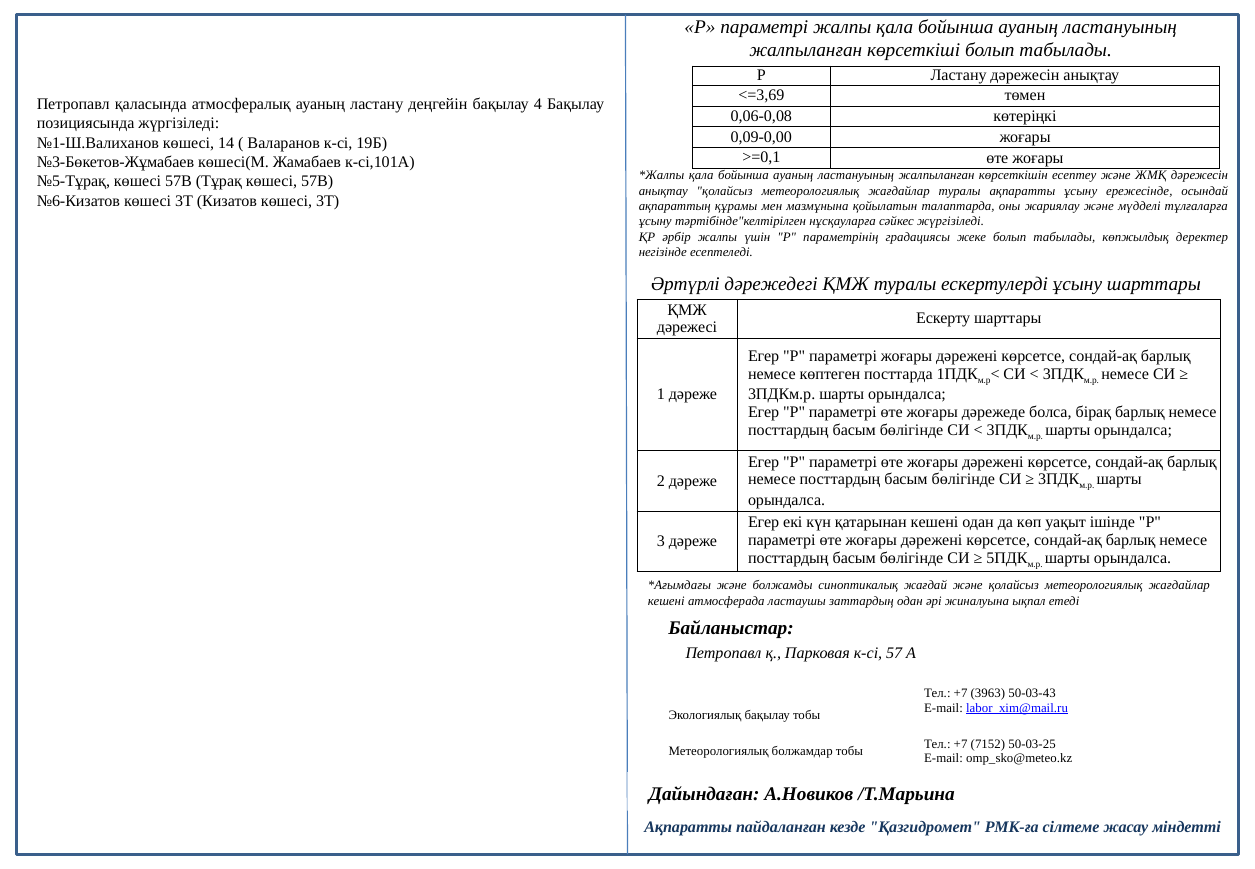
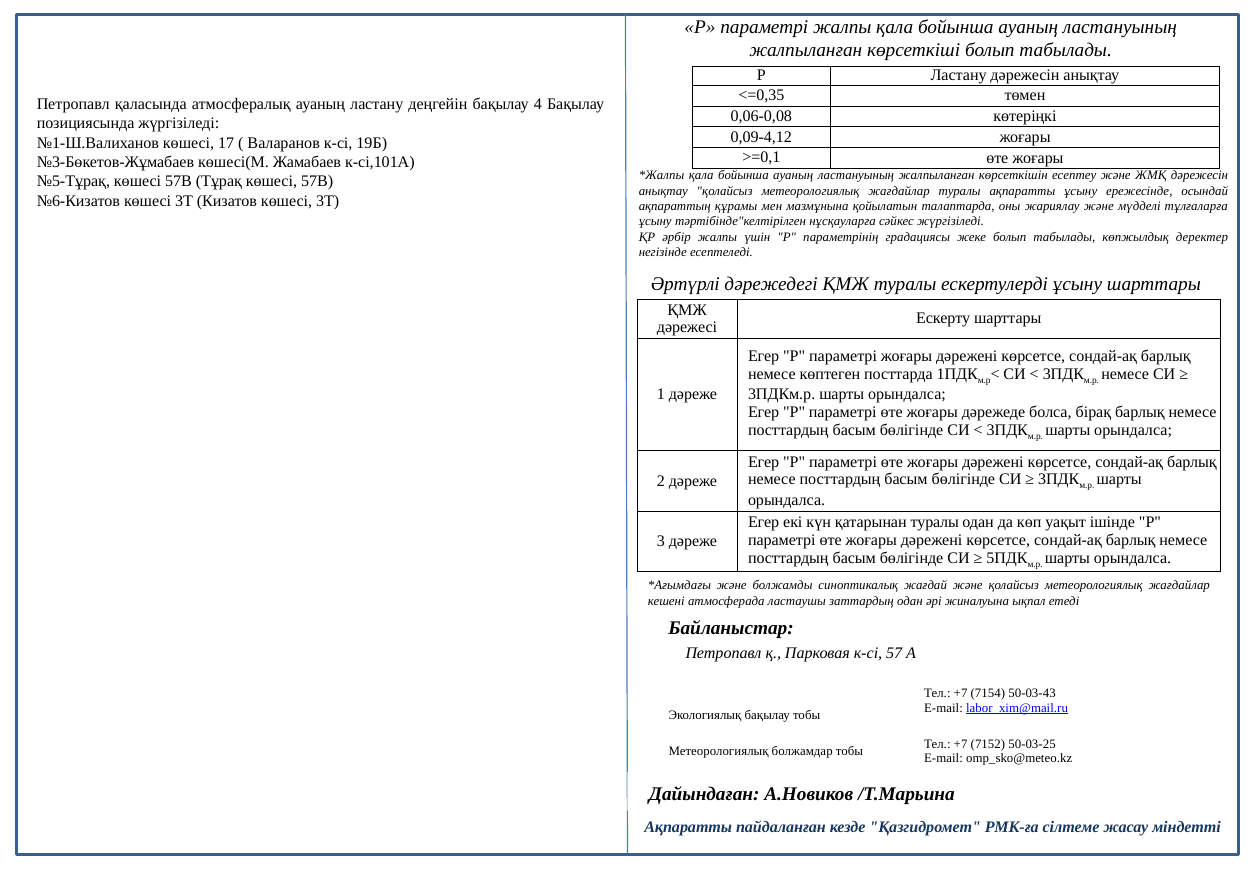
<=3,69: <=3,69 -> <=0,35
0,09-0,00: 0,09-0,00 -> 0,09-4,12
14: 14 -> 17
қатарынан кешені: кешені -> туралы
3963: 3963 -> 7154
